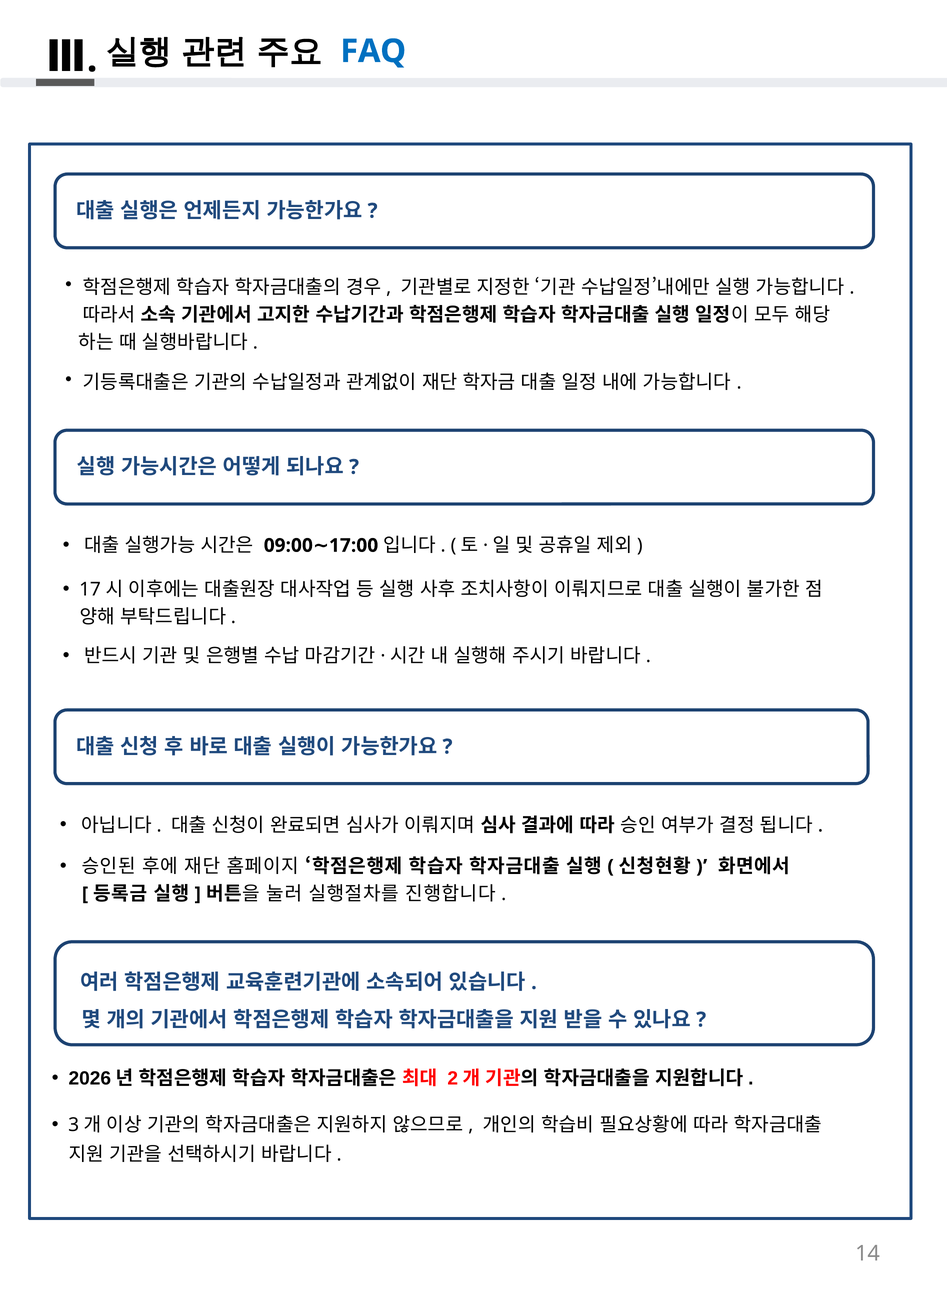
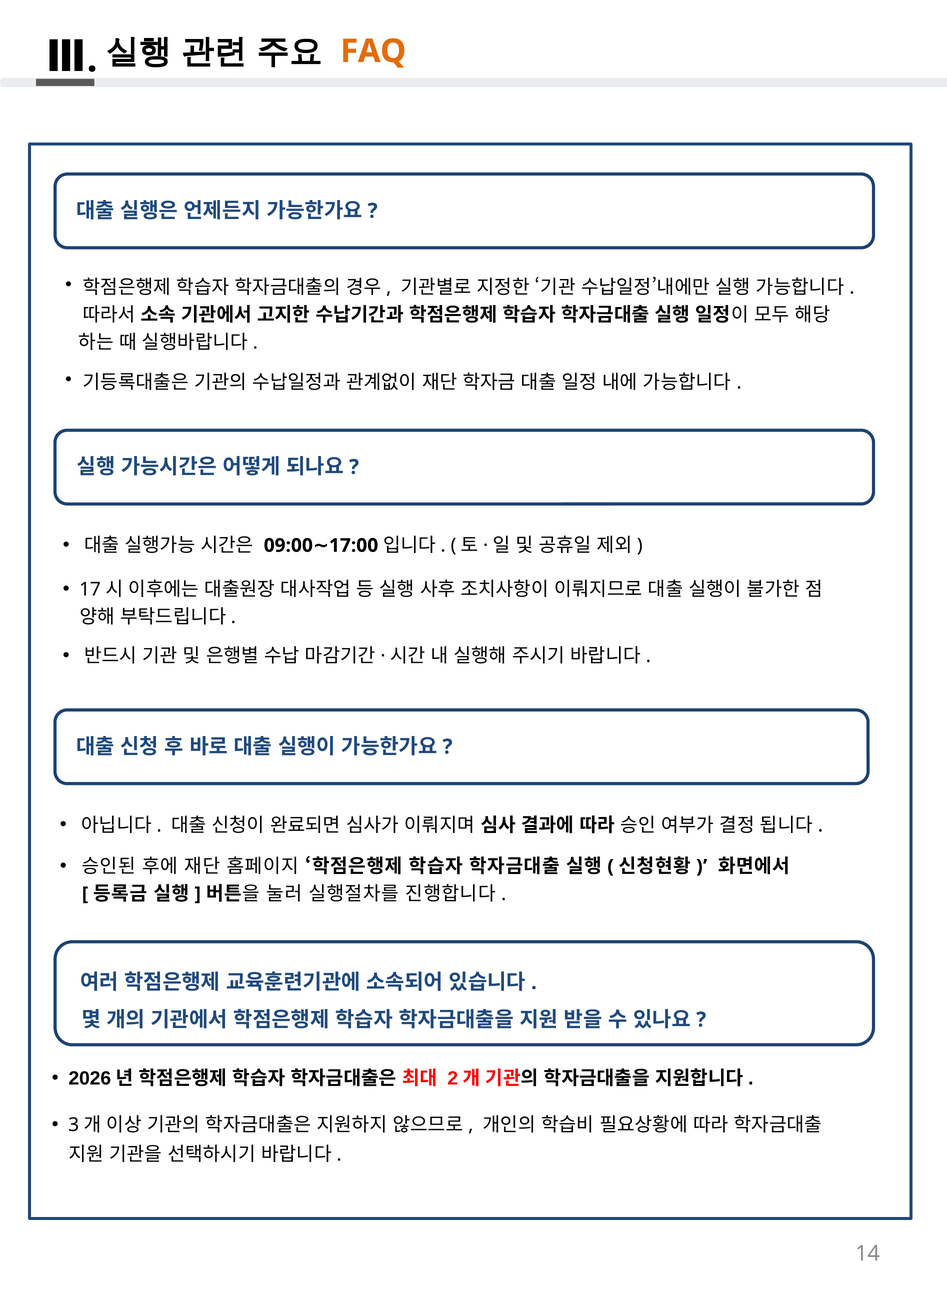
FAQ colour: blue -> orange
